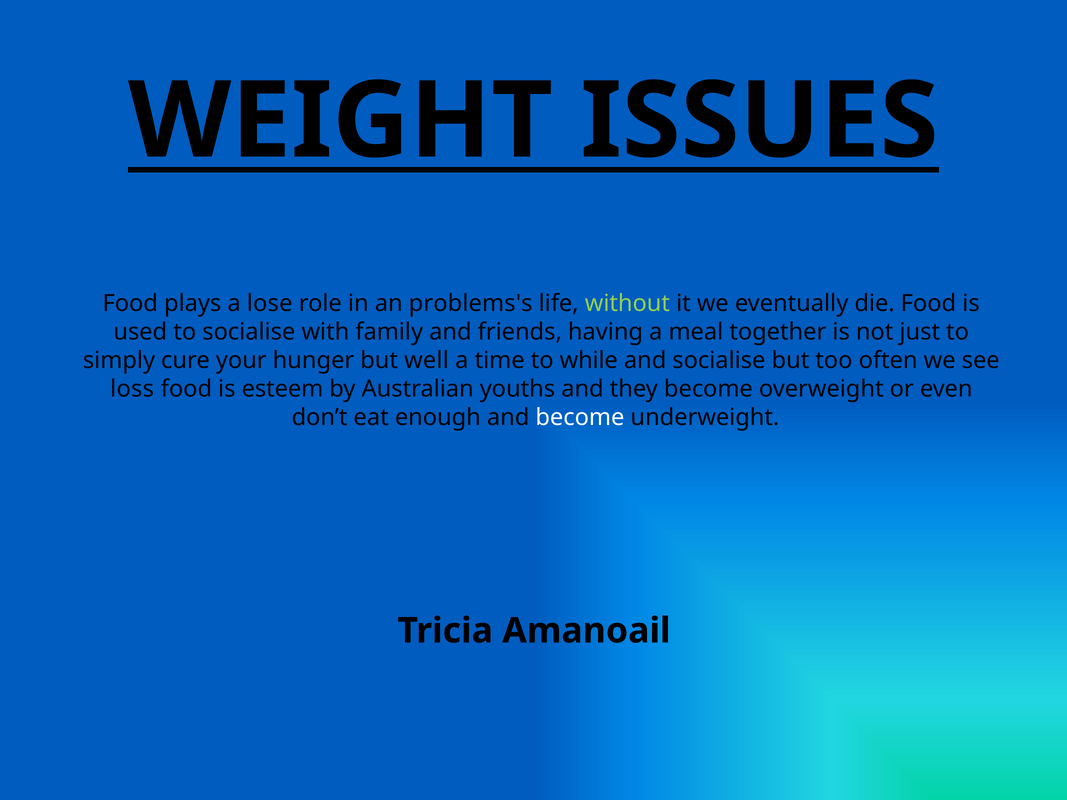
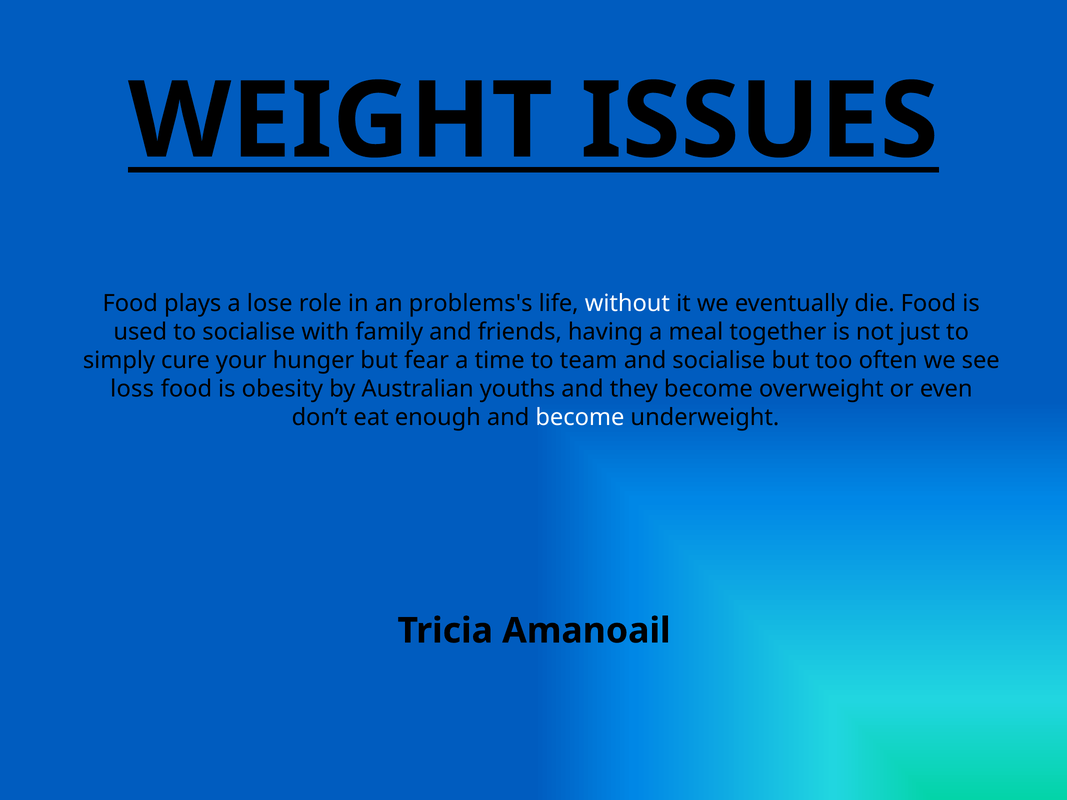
without colour: light green -> white
well: well -> fear
while: while -> team
esteem: esteem -> obesity
